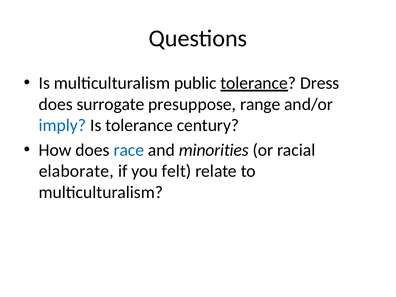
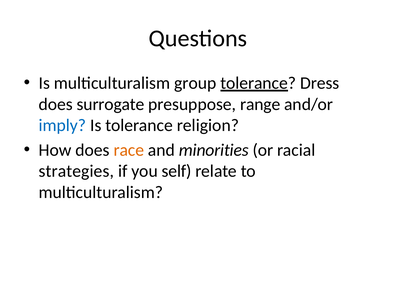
public: public -> group
century: century -> religion
race colour: blue -> orange
elaborate: elaborate -> strategies
felt: felt -> self
